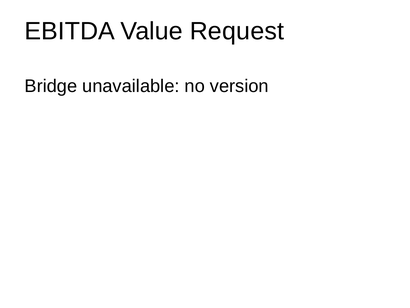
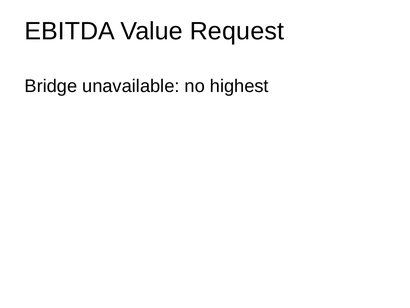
version: version -> highest
